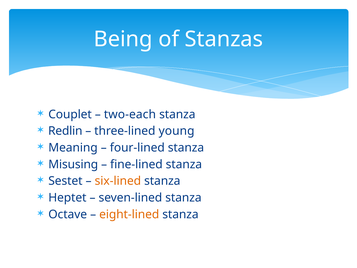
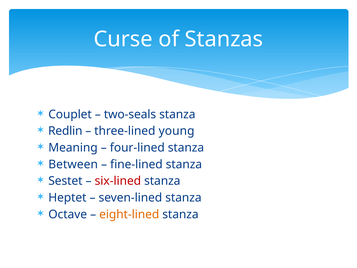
Being: Being -> Curse
two-each: two-each -> two-seals
Misusing: Misusing -> Between
six-lined colour: orange -> red
